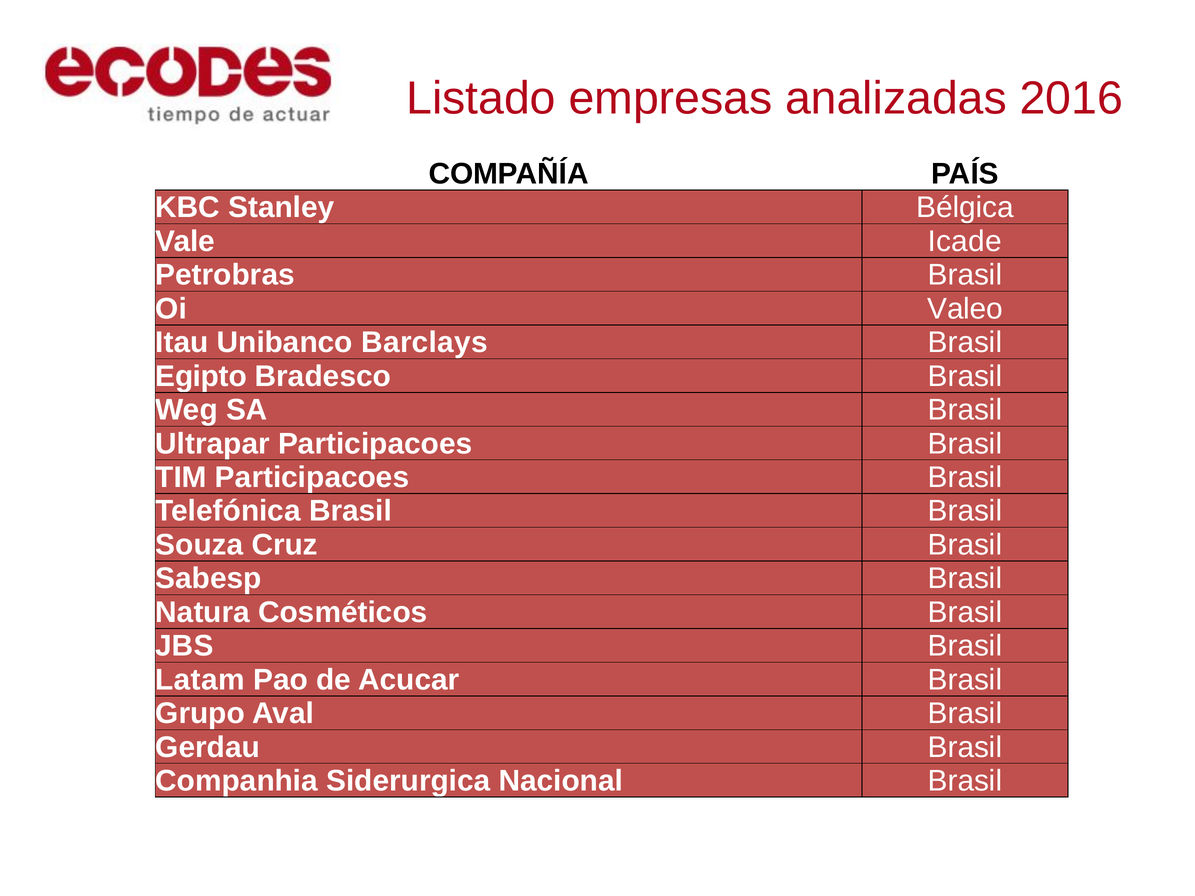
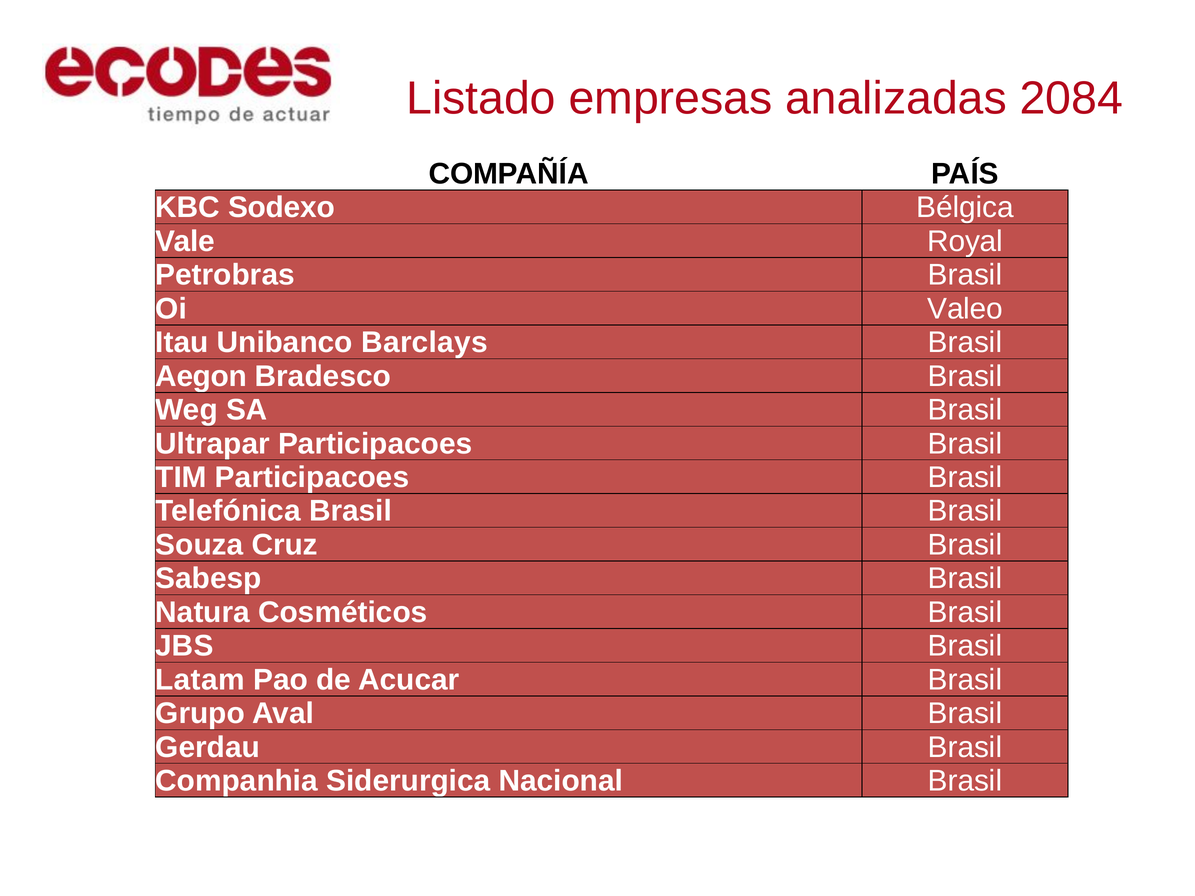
2016: 2016 -> 2084
Stanley: Stanley -> Sodexo
Icade: Icade -> Royal
Egipto: Egipto -> Aegon
